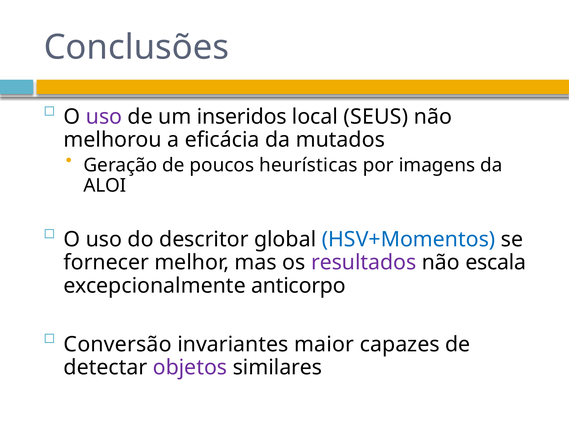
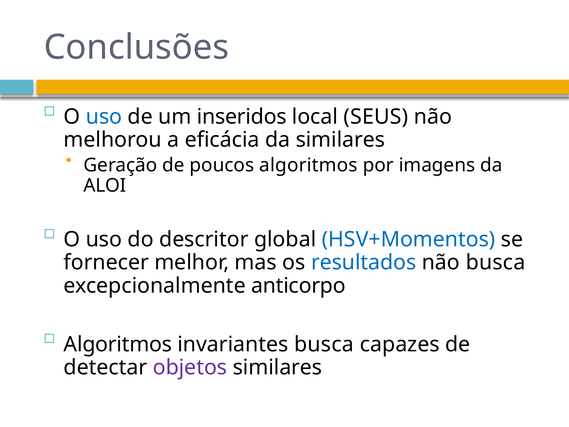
uso at (104, 117) colour: purple -> blue
da mutados: mutados -> similares
poucos heurísticas: heurísticas -> algoritmos
resultados colour: purple -> blue
não escala: escala -> busca
Conversão at (118, 344): Conversão -> Algoritmos
invariantes maior: maior -> busca
